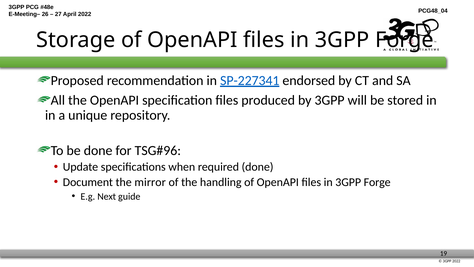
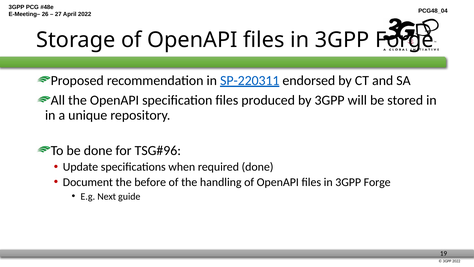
SP-227341: SP-227341 -> SP-220311
mirror: mirror -> before
